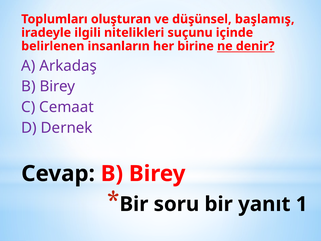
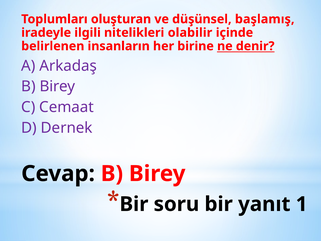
suçunu: suçunu -> olabilir
